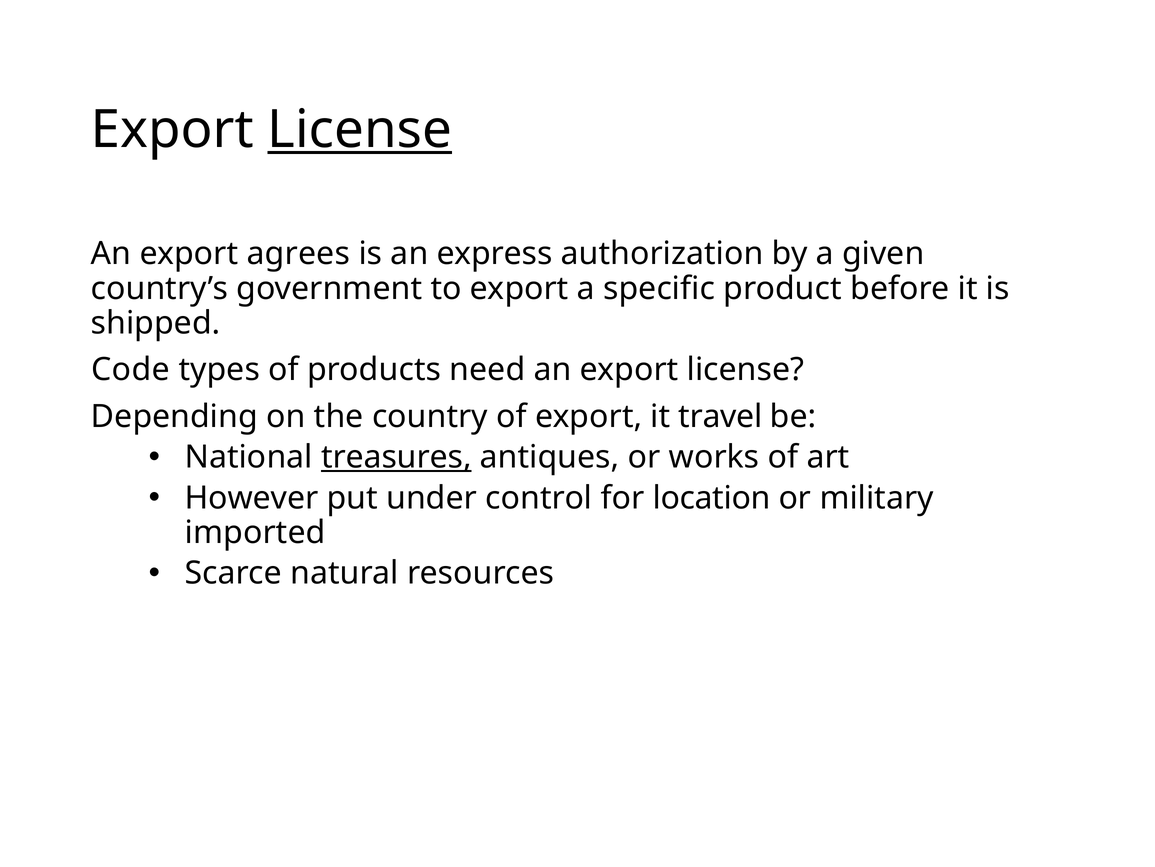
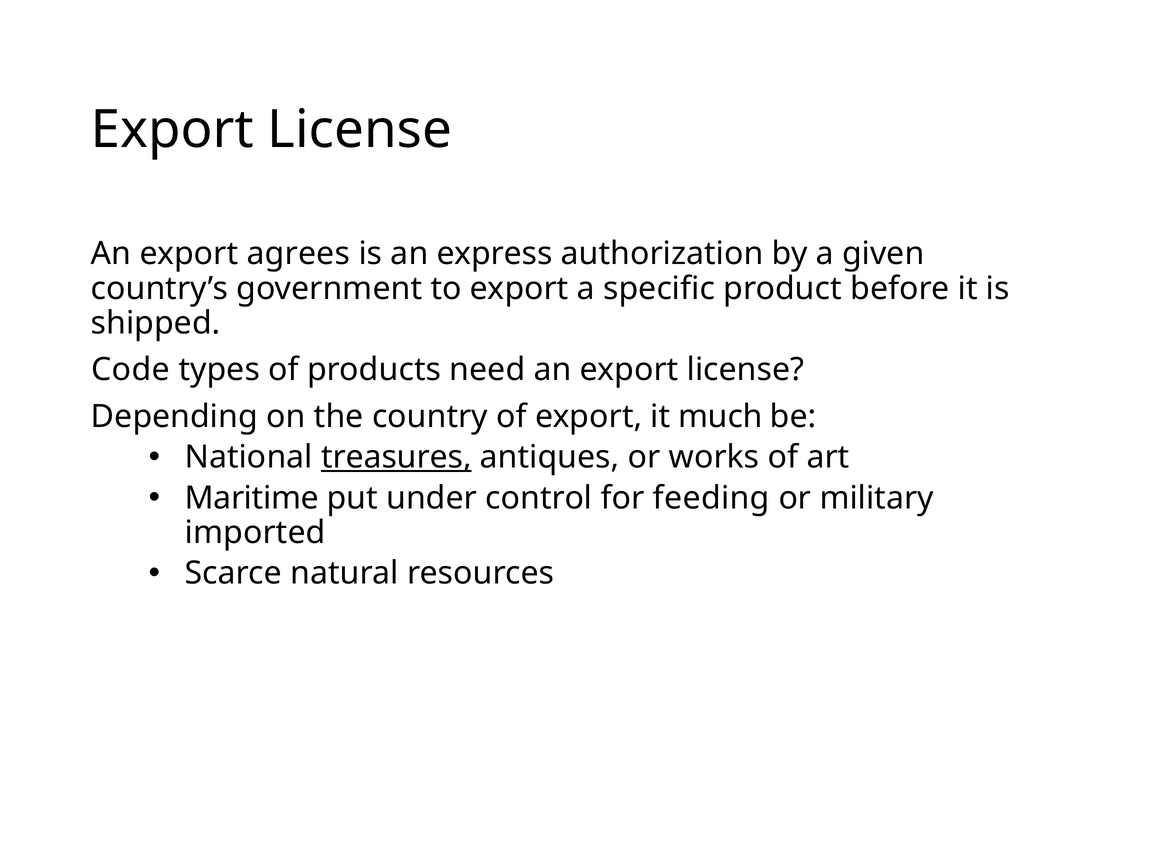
License at (360, 130) underline: present -> none
travel: travel -> much
However: However -> Maritime
location: location -> feeding
